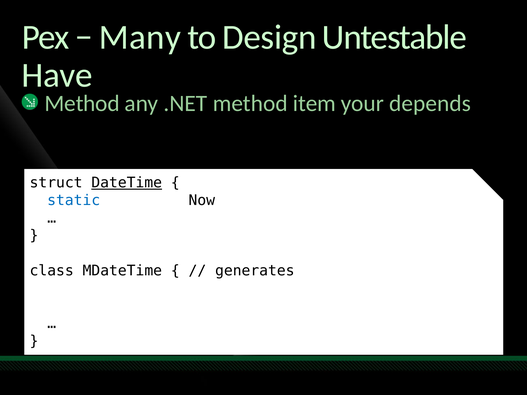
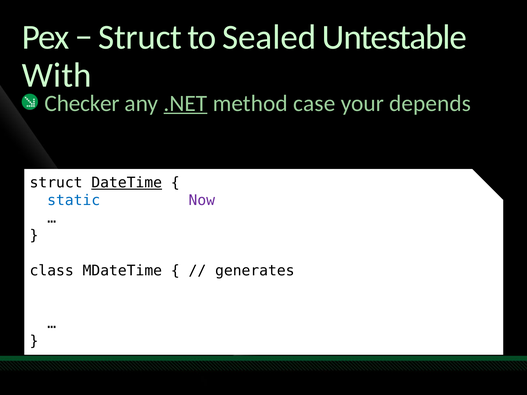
Many at (140, 37): Many -> Struct
Design: Design -> Sealed
Have: Have -> With
Method at (82, 103): Method -> Checker
.NET underline: none -> present
item: item -> case
Now colour: black -> purple
